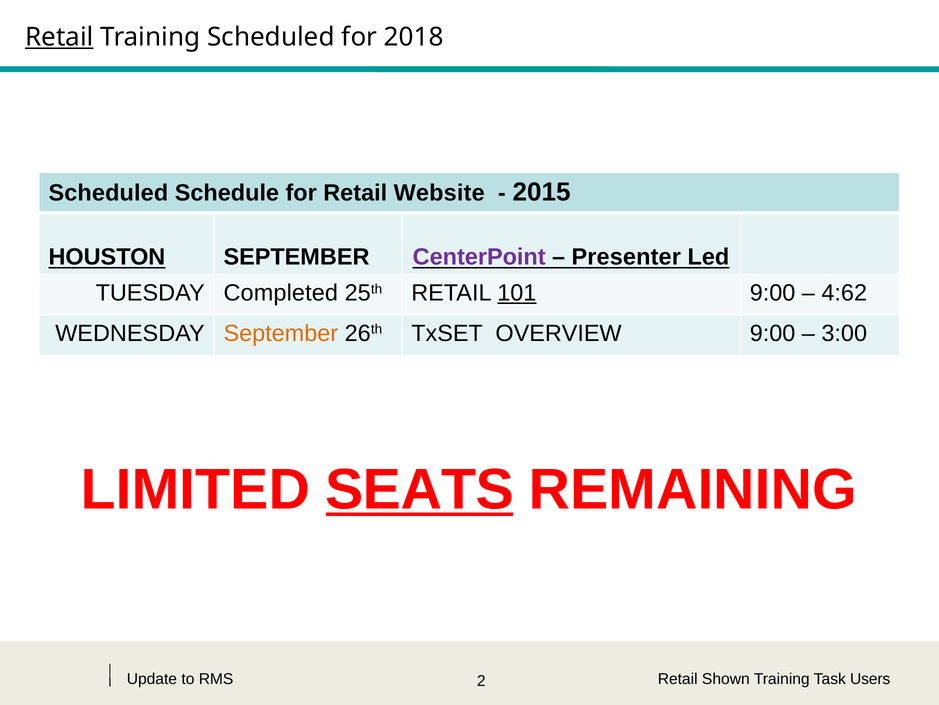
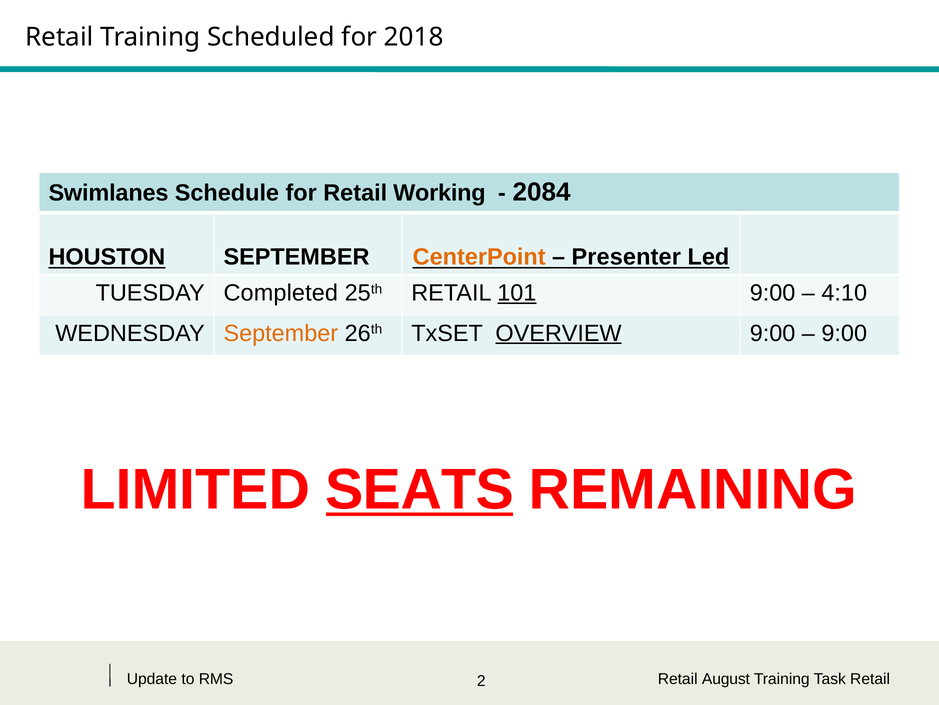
Retail at (59, 37) underline: present -> none
Scheduled at (108, 193): Scheduled -> Swimlanes
Website: Website -> Working
2015: 2015 -> 2084
CenterPoint colour: purple -> orange
4:62: 4:62 -> 4:10
OVERVIEW underline: none -> present
3:00 at (844, 333): 3:00 -> 9:00
Shown: Shown -> August
Task Users: Users -> Retail
